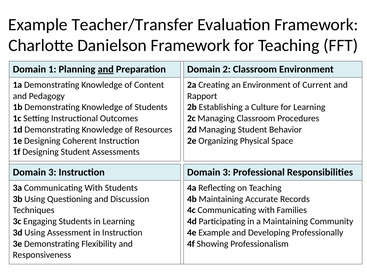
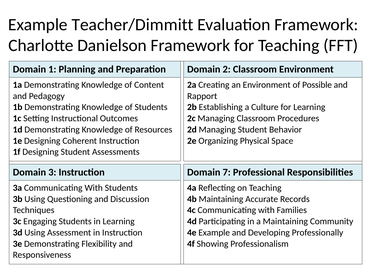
Teacher/Transfer: Teacher/Transfer -> Teacher/Dimmitt
and at (106, 69) underline: present -> none
Current: Current -> Possible
Instruction Domain 3: 3 -> 7
